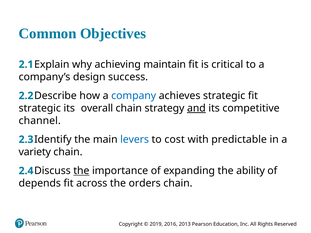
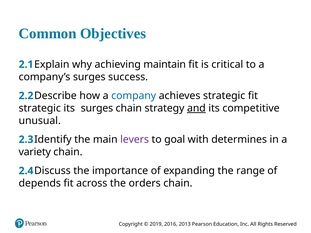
company’s design: design -> surges
its overall: overall -> surges
channel: channel -> unusual
levers colour: blue -> purple
cost: cost -> goal
predictable: predictable -> determines
the at (81, 171) underline: present -> none
ability: ability -> range
